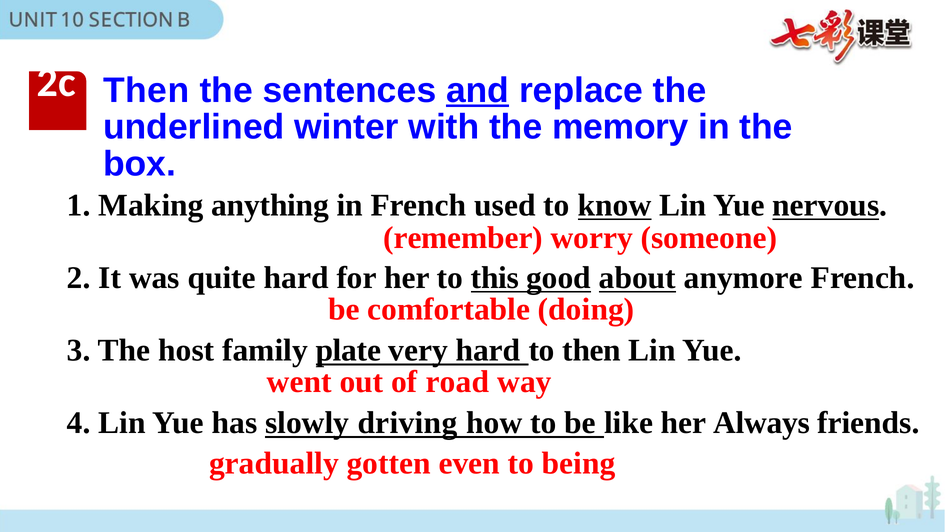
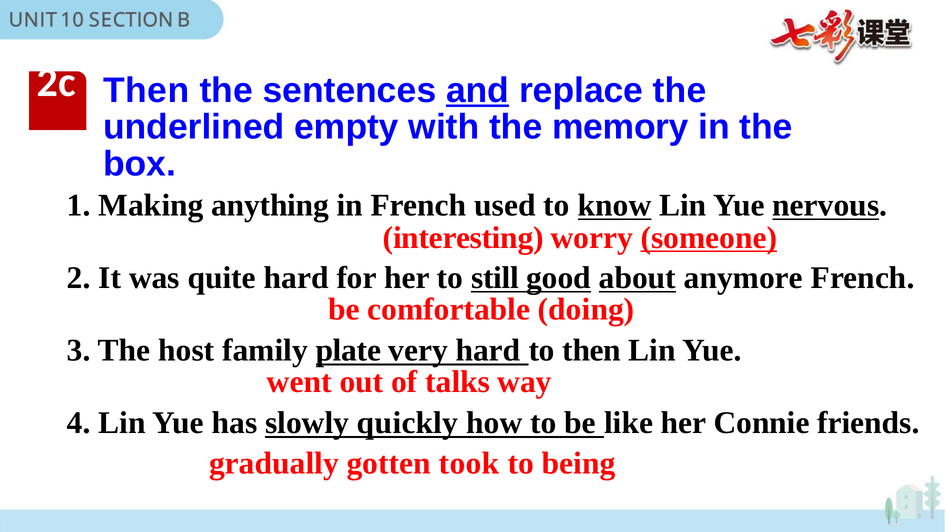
winter: winter -> empty
remember: remember -> interesting
someone underline: none -> present
this: this -> still
road: road -> talks
driving: driving -> quickly
Always: Always -> Connie
even: even -> took
